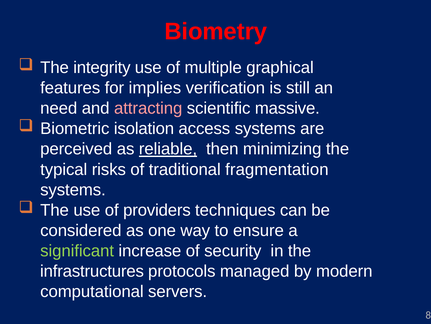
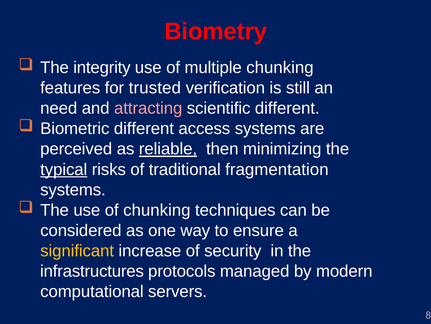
multiple graphical: graphical -> chunking
implies: implies -> trusted
scientific massive: massive -> different
Biometric isolation: isolation -> different
typical underline: none -> present
of providers: providers -> chunking
significant colour: light green -> yellow
